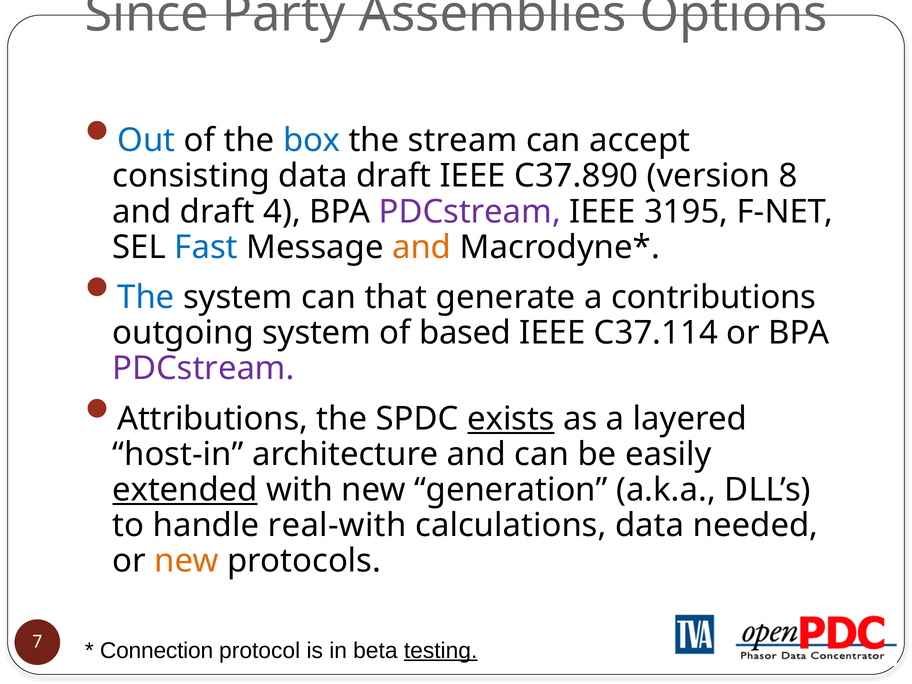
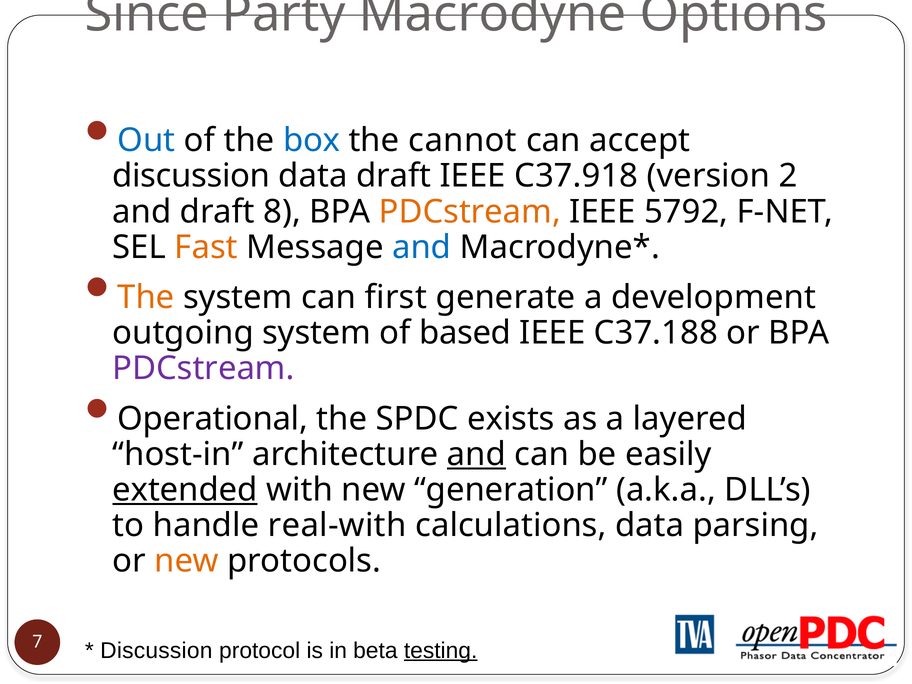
Assemblies: Assemblies -> Macrodyne
stream: stream -> cannot
consisting at (191, 176): consisting -> discussion
C37.890: C37.890 -> C37.918
8: 8 -> 2
4: 4 -> 8
PDCstream at (470, 212) colour: purple -> orange
3195: 3195 -> 5792
Fast colour: blue -> orange
and at (422, 247) colour: orange -> blue
The at (146, 297) colour: blue -> orange
that: that -> first
contributions: contributions -> development
C37.114: C37.114 -> C37.188
Attributions: Attributions -> Operational
exists underline: present -> none
and at (476, 454) underline: none -> present
needed: needed -> parsing
Connection at (157, 651): Connection -> Discussion
